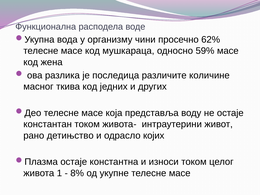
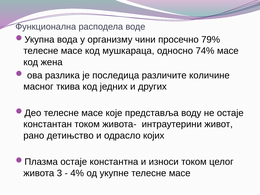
62%: 62% -> 79%
59%: 59% -> 74%
која: која -> које
1: 1 -> 3
8%: 8% -> 4%
